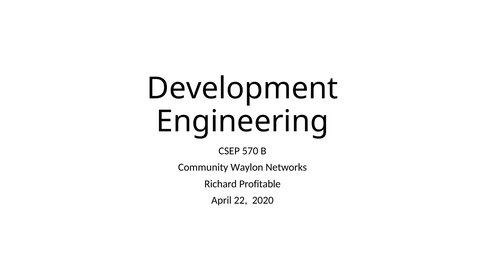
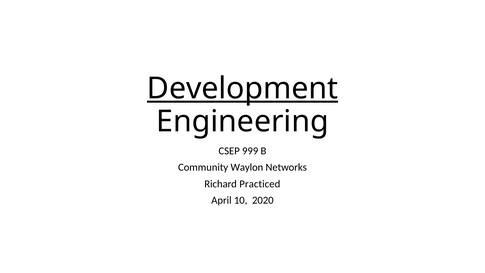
Development underline: none -> present
570: 570 -> 999
Profitable: Profitable -> Practiced
22: 22 -> 10
